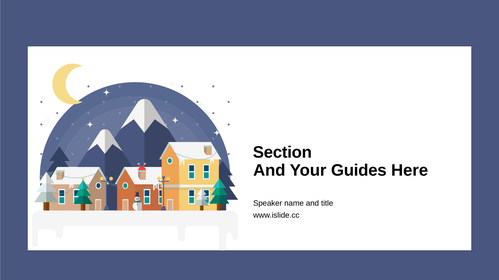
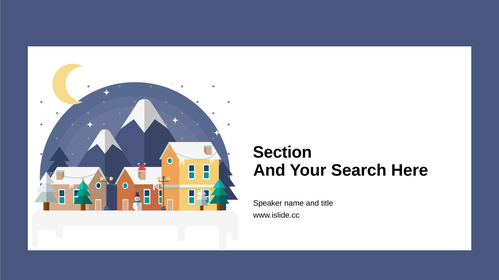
Guides: Guides -> Search
